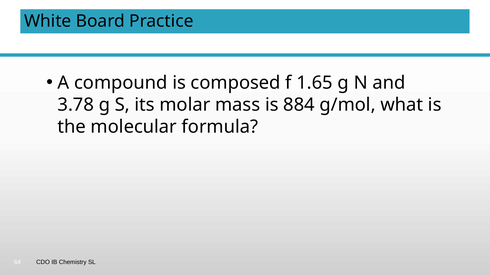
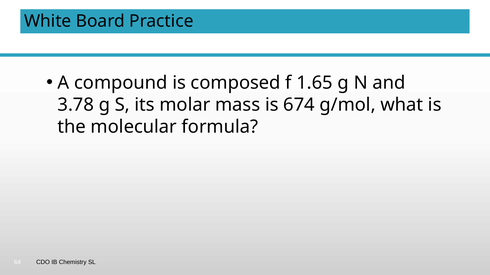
884: 884 -> 674
